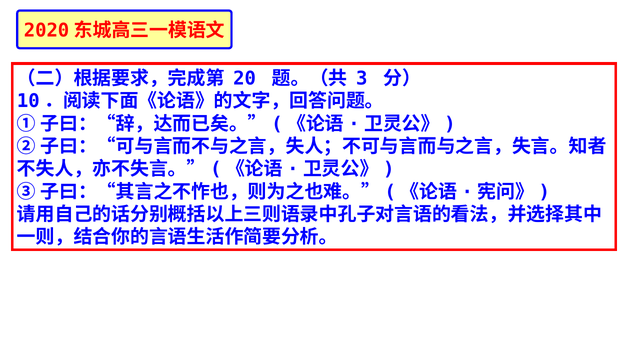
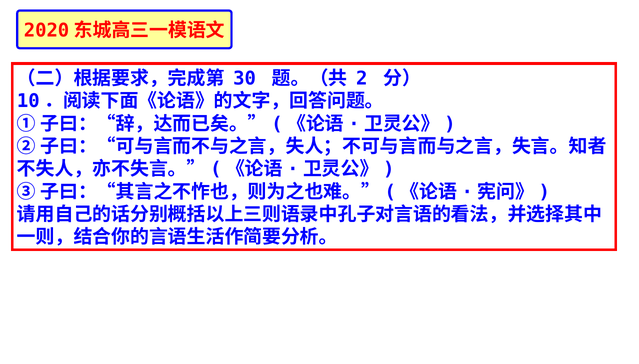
20: 20 -> 30
3: 3 -> 2
